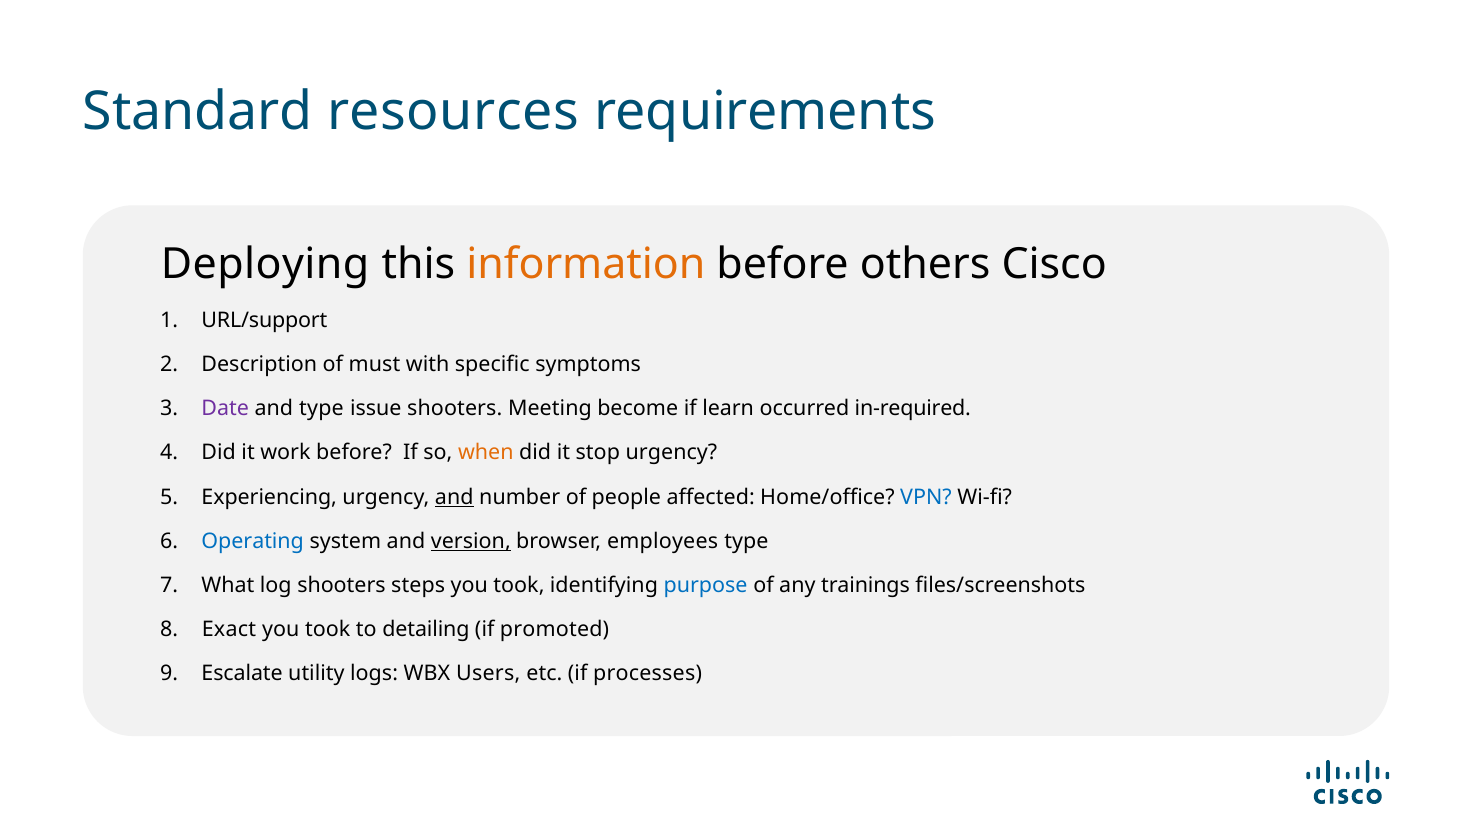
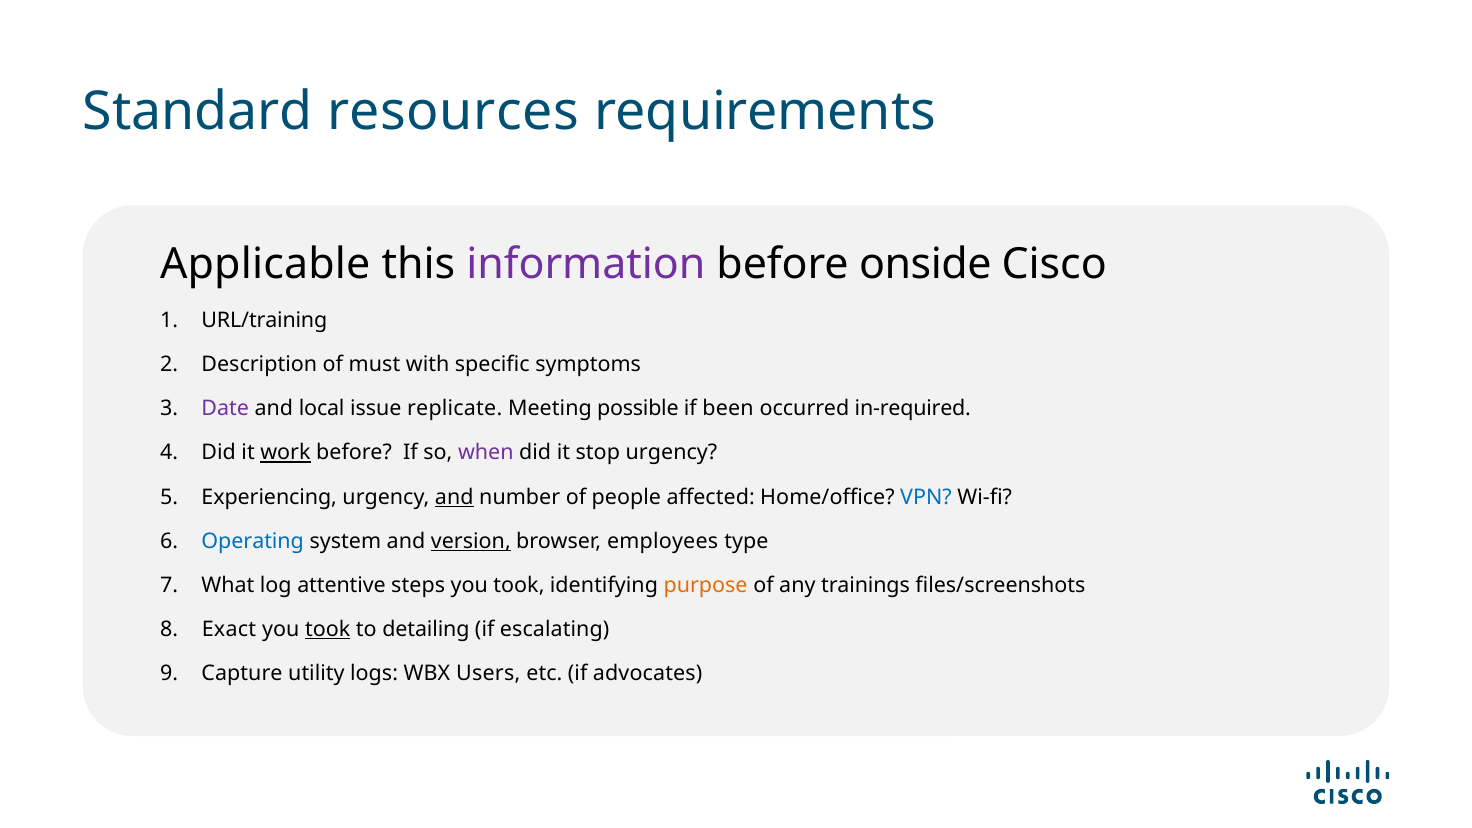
Deploying: Deploying -> Applicable
information colour: orange -> purple
others: others -> onside
URL/support: URL/support -> URL/training
and type: type -> local
issue shooters: shooters -> replicate
become: become -> possible
learn: learn -> been
work underline: none -> present
when colour: orange -> purple
log shooters: shooters -> attentive
purpose colour: blue -> orange
took at (328, 629) underline: none -> present
promoted: promoted -> escalating
Escalate: Escalate -> Capture
processes: processes -> advocates
